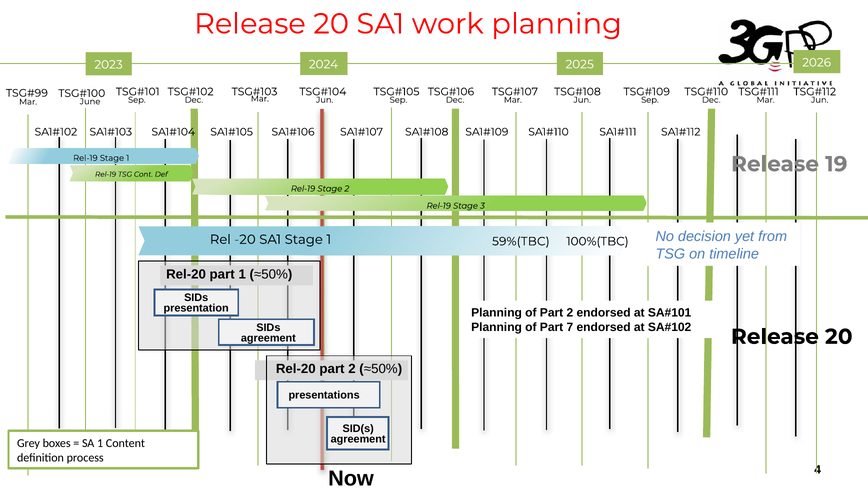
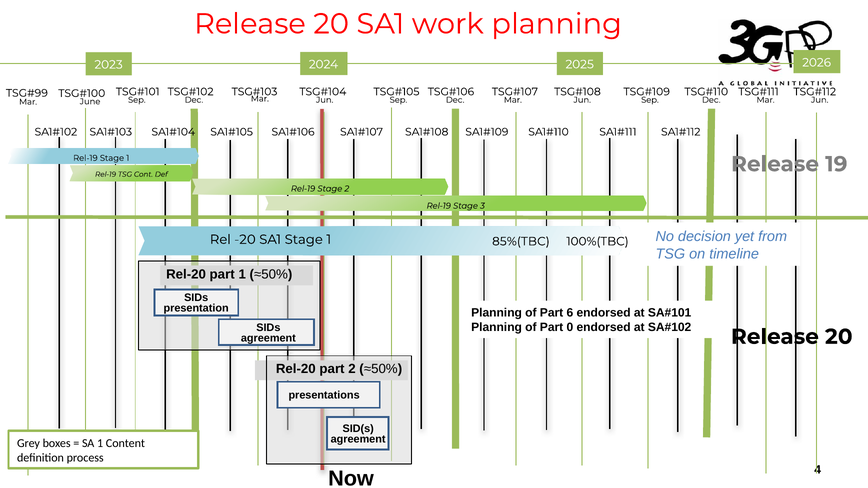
59%(TBC: 59%(TBC -> 85%(TBC
of Part 2: 2 -> 6
7: 7 -> 0
